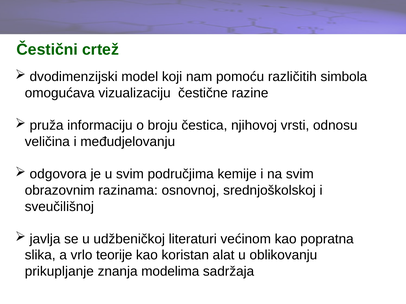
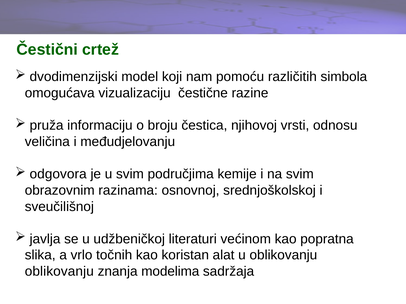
teorije: teorije -> točnih
prikupljanje at (59, 272): prikupljanje -> oblikovanju
